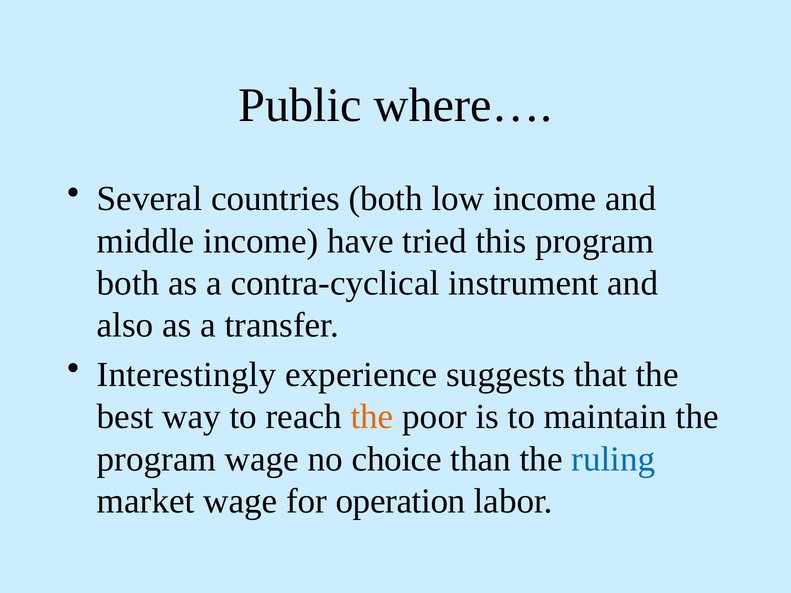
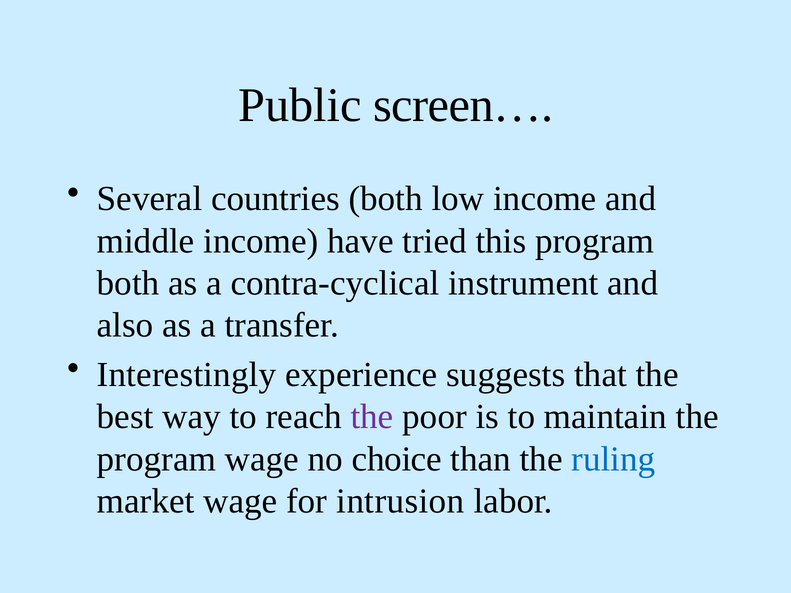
where…: where… -> screen…
the at (372, 417) colour: orange -> purple
operation: operation -> intrusion
